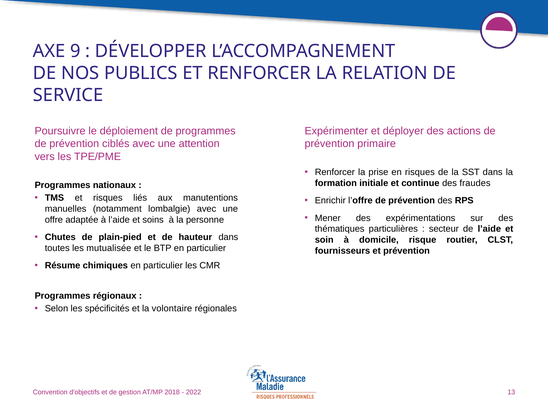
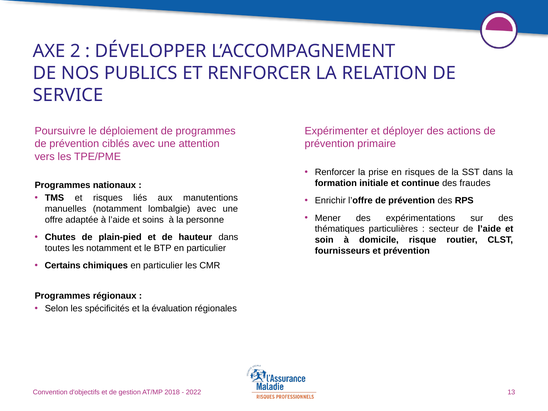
9: 9 -> 2
les mutualisée: mutualisée -> notamment
Résume: Résume -> Certains
volontaire: volontaire -> évaluation
